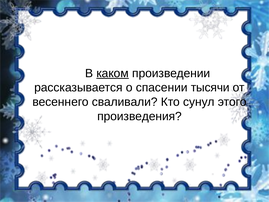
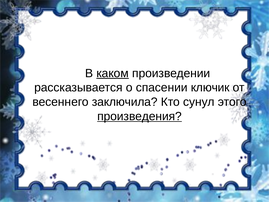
тысячи: тысячи -> ключик
сваливали: сваливали -> заключила
произведения underline: none -> present
